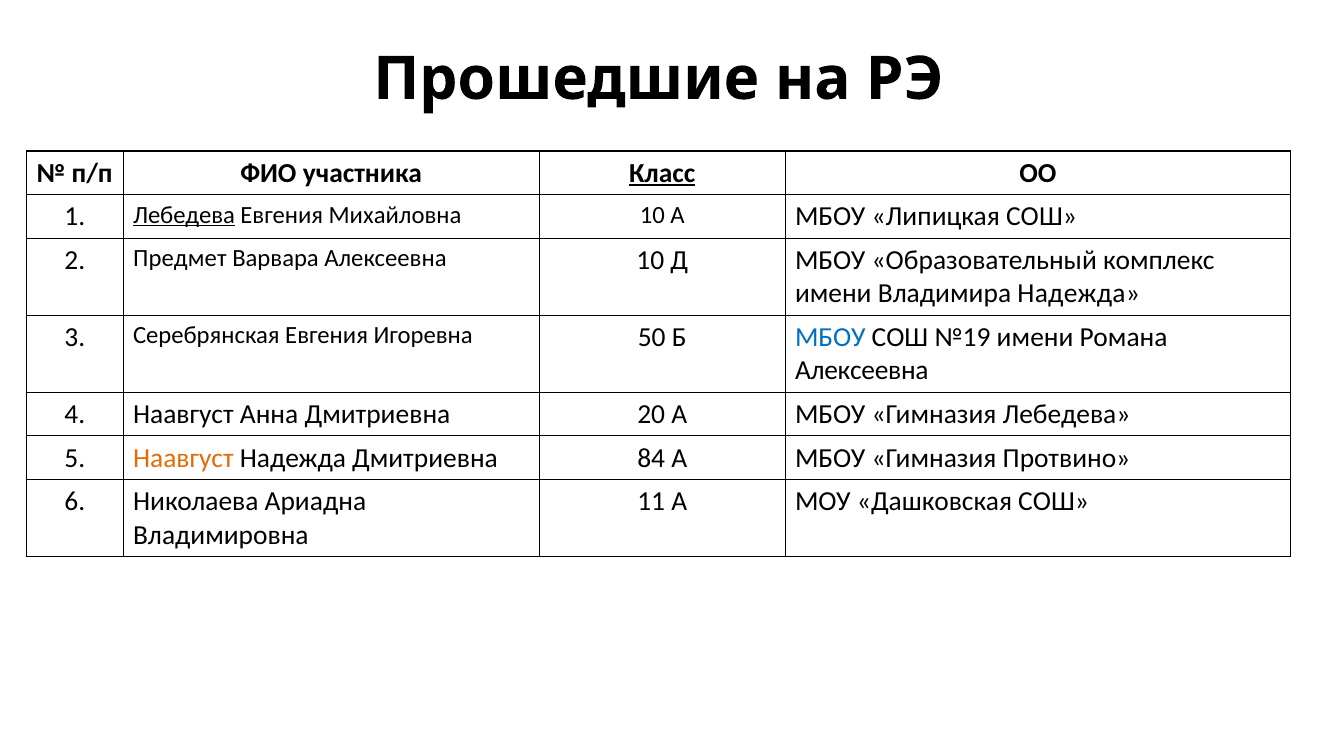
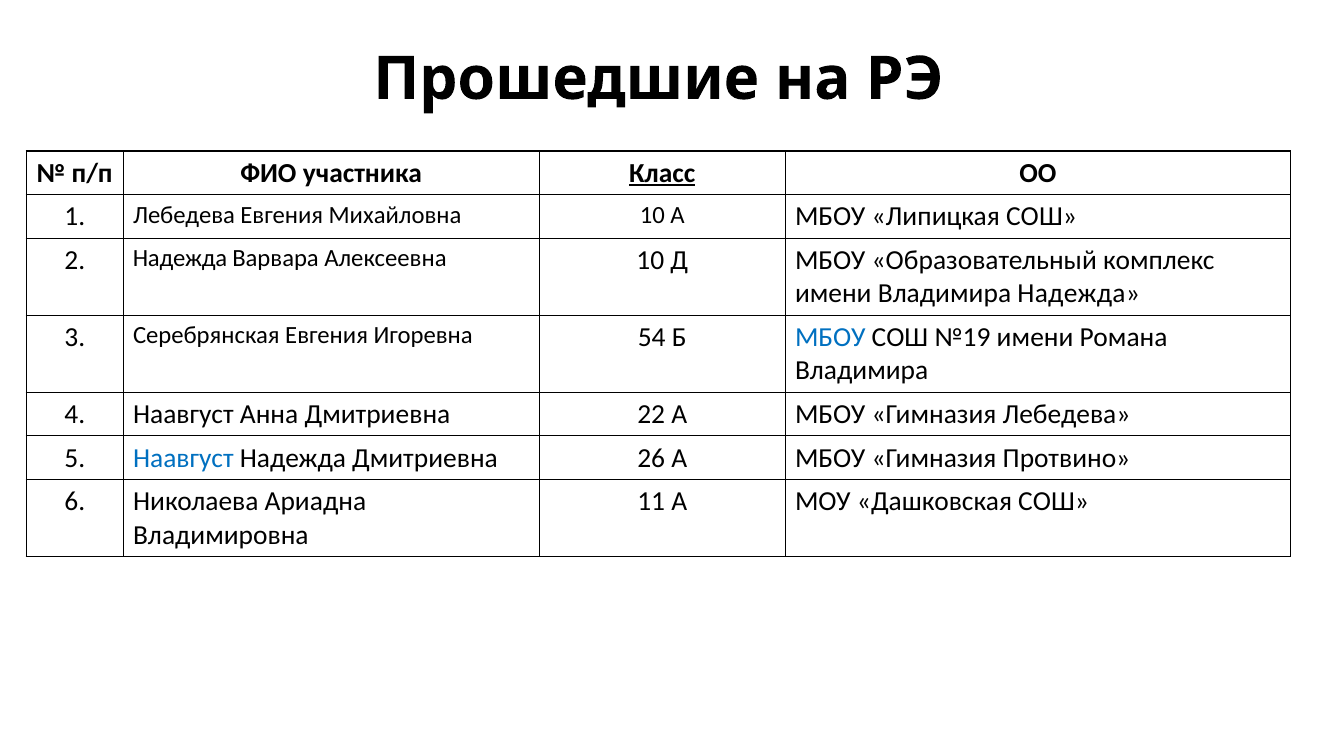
Лебедева at (184, 215) underline: present -> none
2 Предмет: Предмет -> Надежда
50: 50 -> 54
Алексеевна at (862, 371): Алексеевна -> Владимира
20: 20 -> 22
Наавгуст at (183, 458) colour: orange -> blue
84: 84 -> 26
